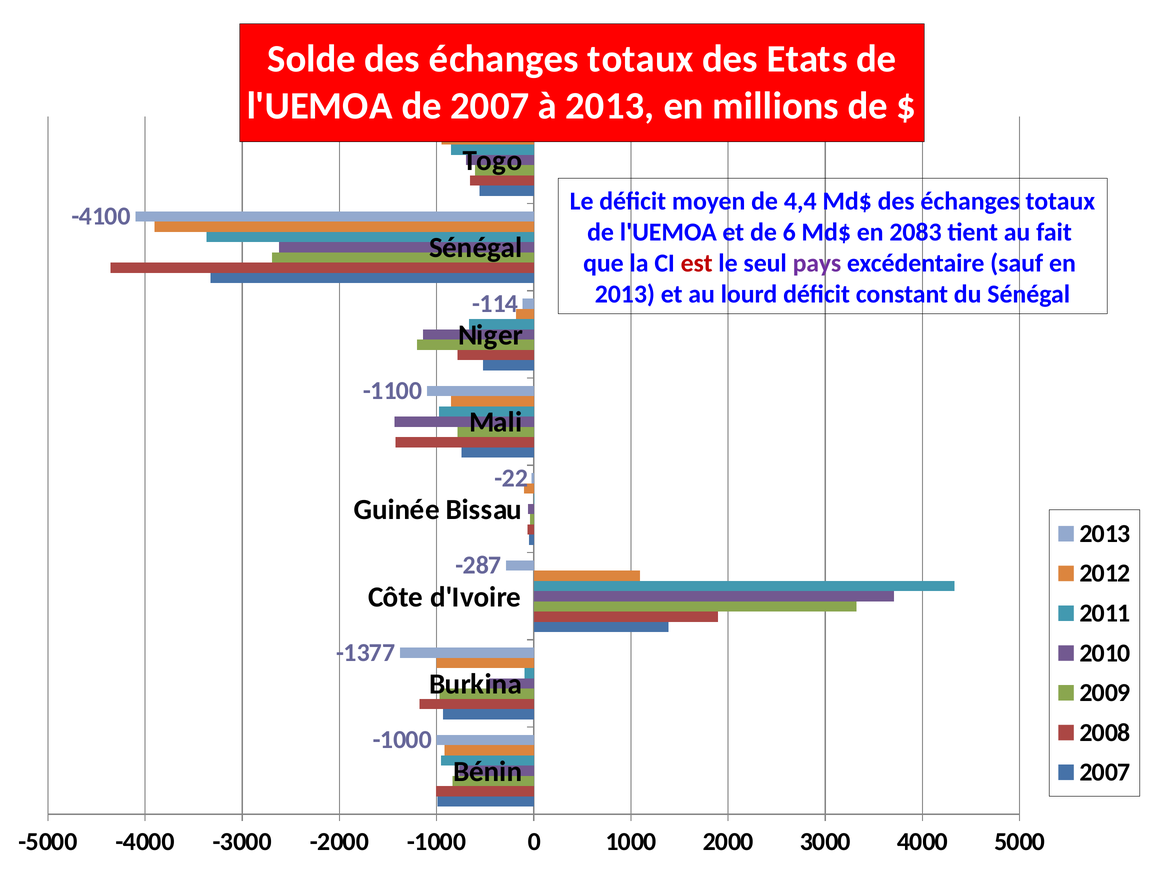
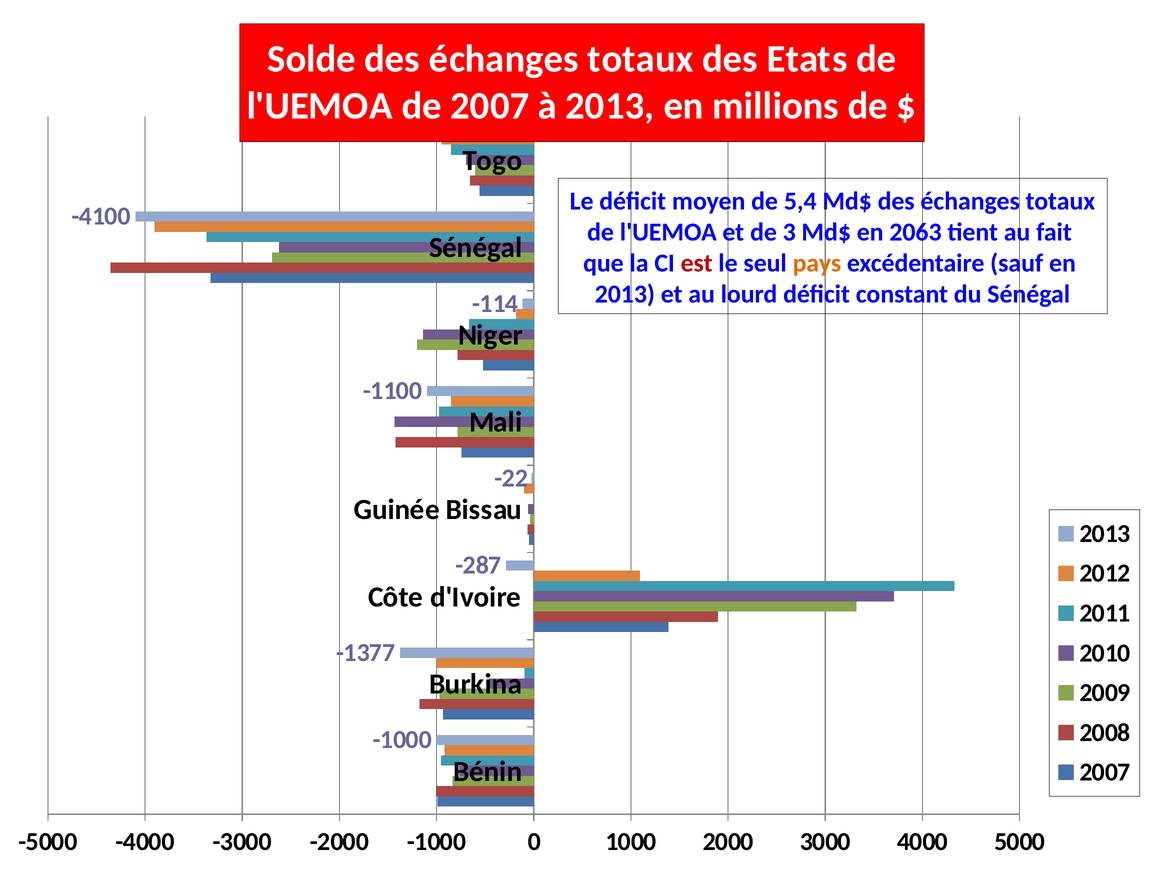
4,4: 4,4 -> 5,4
6: 6 -> 3
2083: 2083 -> 2063
pays colour: purple -> orange
